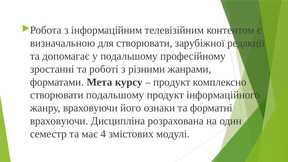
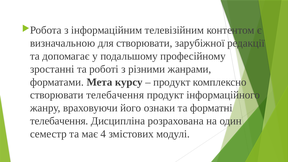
створювати подальшому: подальшому -> телебачення
враховуючи at (59, 121): враховуючи -> телебачення
